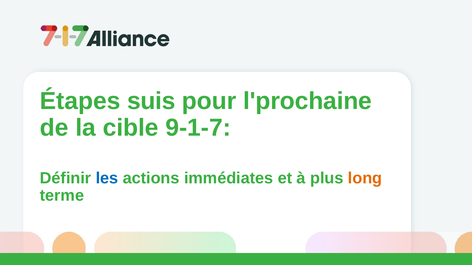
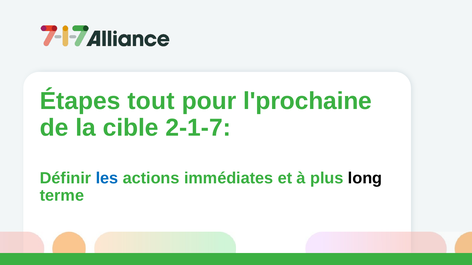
suis: suis -> tout
9-1-7: 9-1-7 -> 2-1-7
long colour: orange -> black
